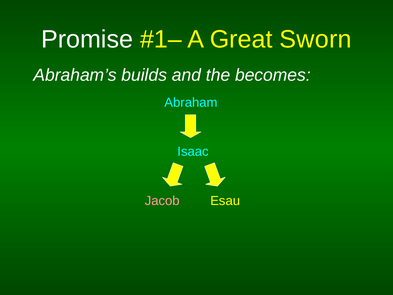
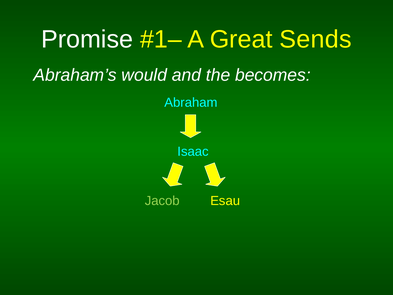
Sworn: Sworn -> Sends
builds: builds -> would
Jacob colour: pink -> light green
